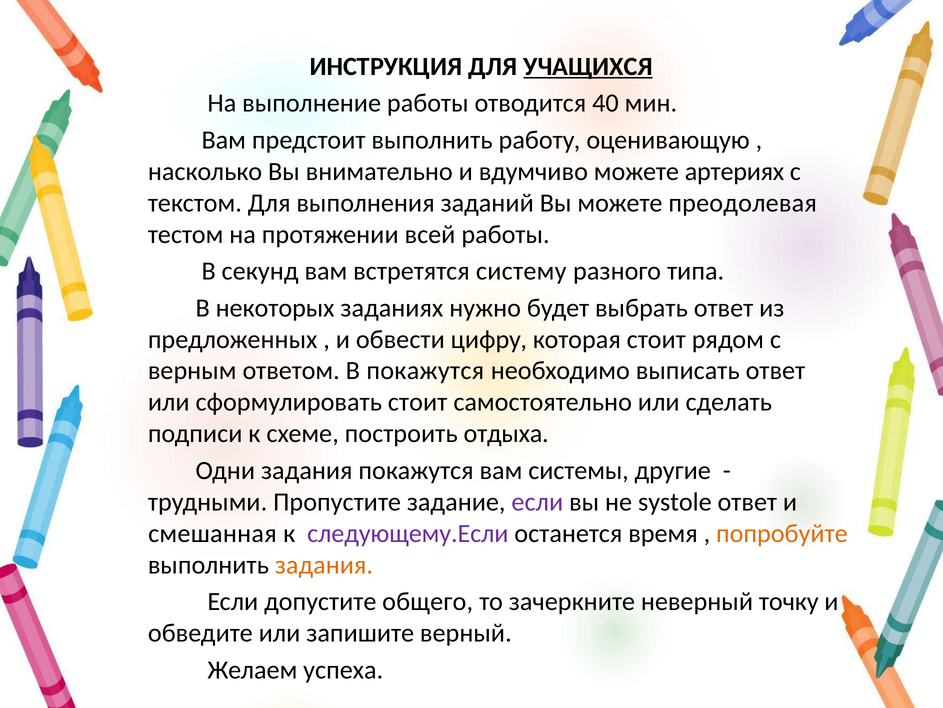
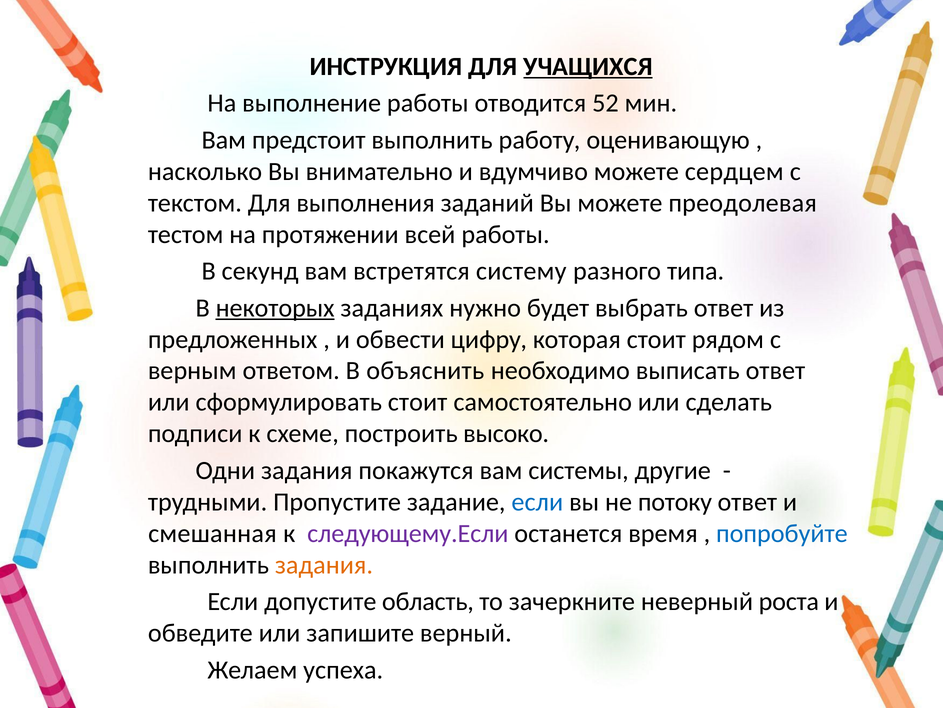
40: 40 -> 52
артериях: артериях -> сердцем
некоторых underline: none -> present
В покажутся: покажутся -> объяснить
отдыха: отдыха -> высоко
если at (537, 501) colour: purple -> blue
systole: systole -> потоку
попробуйте colour: orange -> blue
общего: общего -> область
точку: точку -> роста
